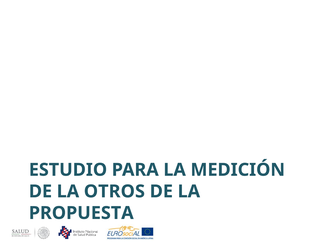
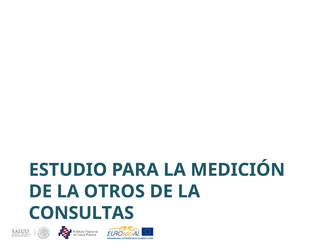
PROPUESTA: PROPUESTA -> CONSULTAS
